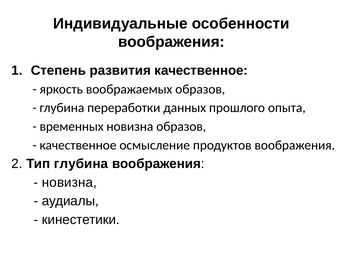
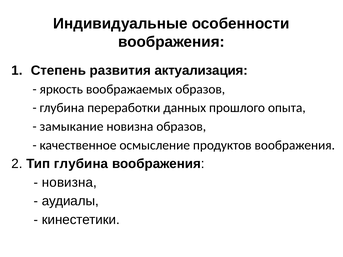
развития качественное: качественное -> актуализация
временных: временных -> замыкание
